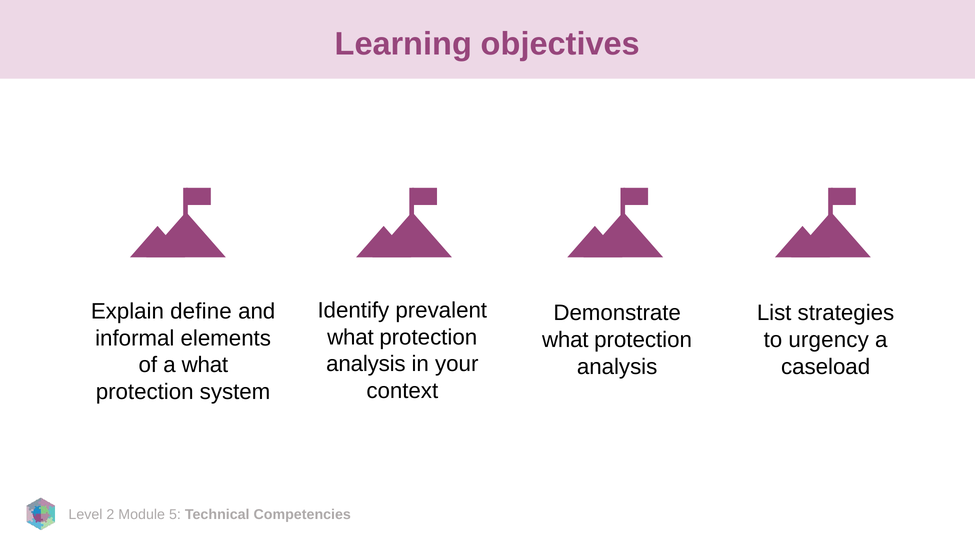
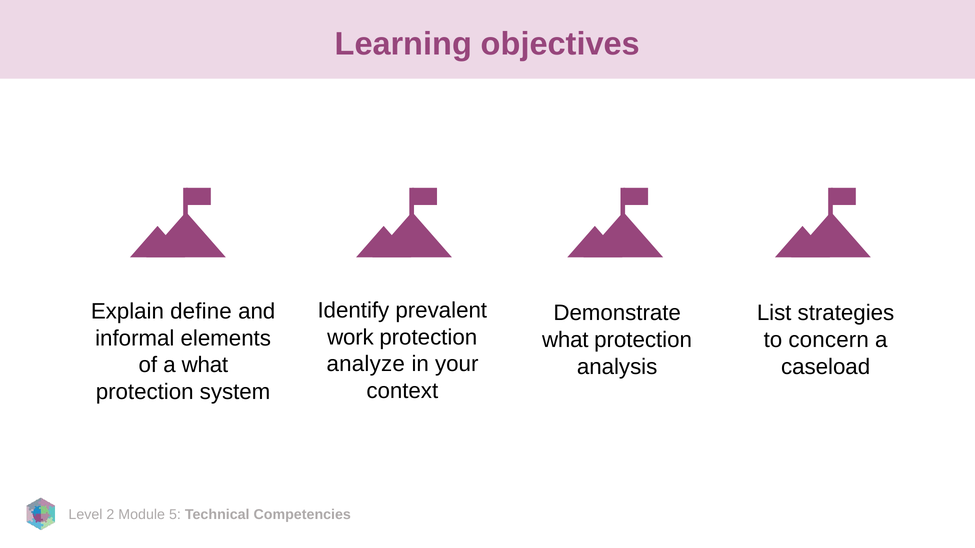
what at (350, 337): what -> work
urgency: urgency -> concern
analysis at (366, 364): analysis -> analyze
